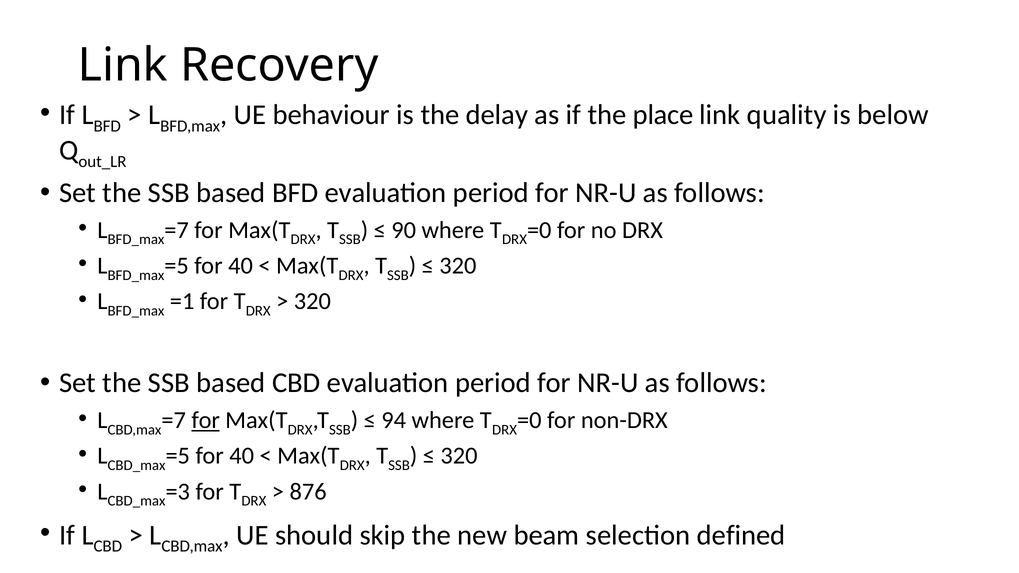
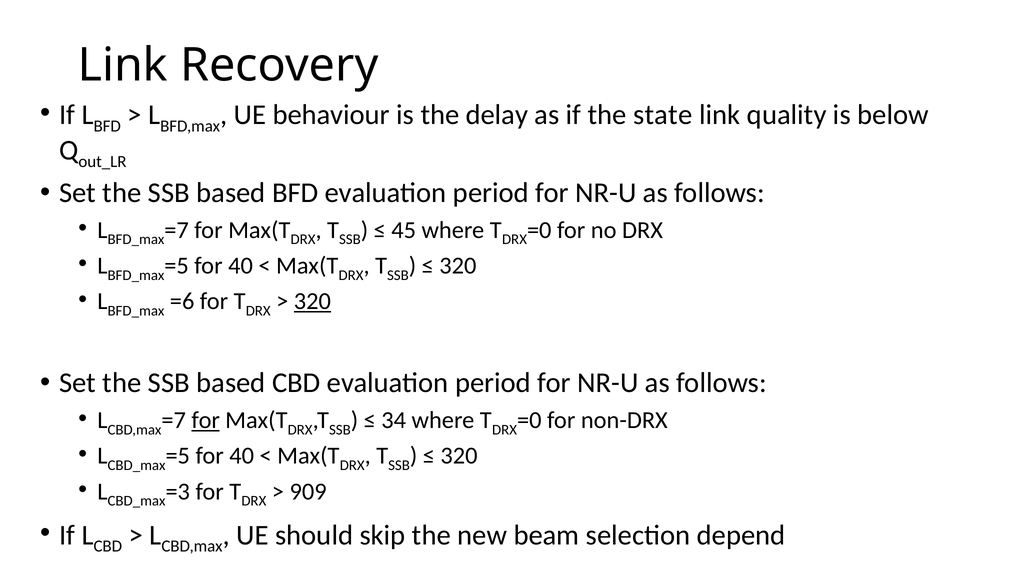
place: place -> state
90: 90 -> 45
=1: =1 -> =6
320 at (312, 301) underline: none -> present
94: 94 -> 34
876: 876 -> 909
defined: defined -> depend
